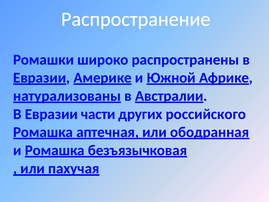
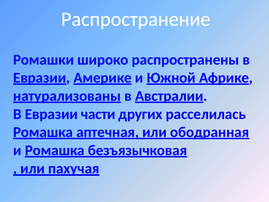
российского: российского -> расселилась
